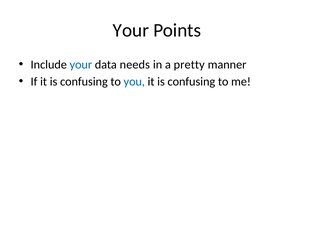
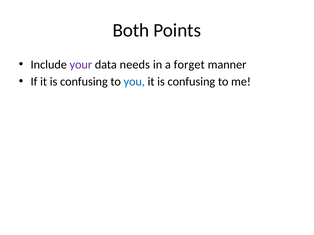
Your at (131, 30): Your -> Both
your at (81, 65) colour: blue -> purple
pretty: pretty -> forget
